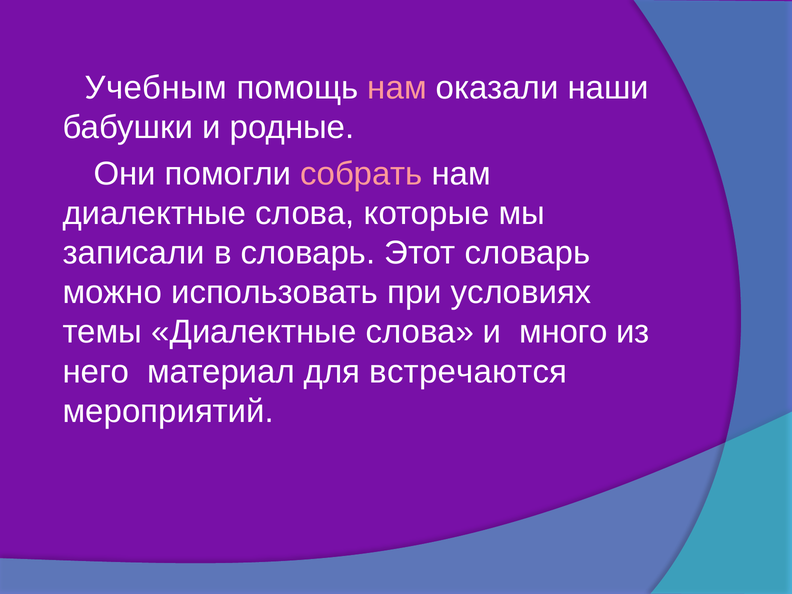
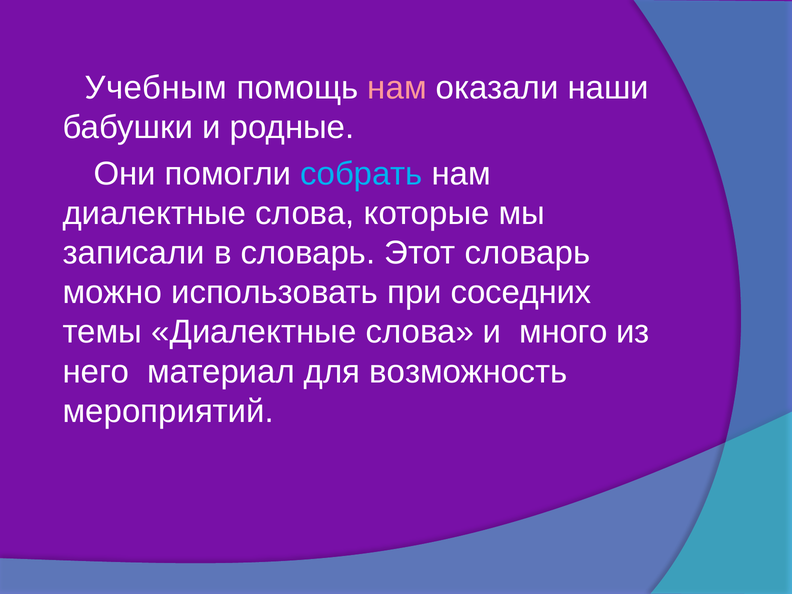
собрать colour: pink -> light blue
условиях: условиях -> соседних
встречаются: встречаются -> возможность
